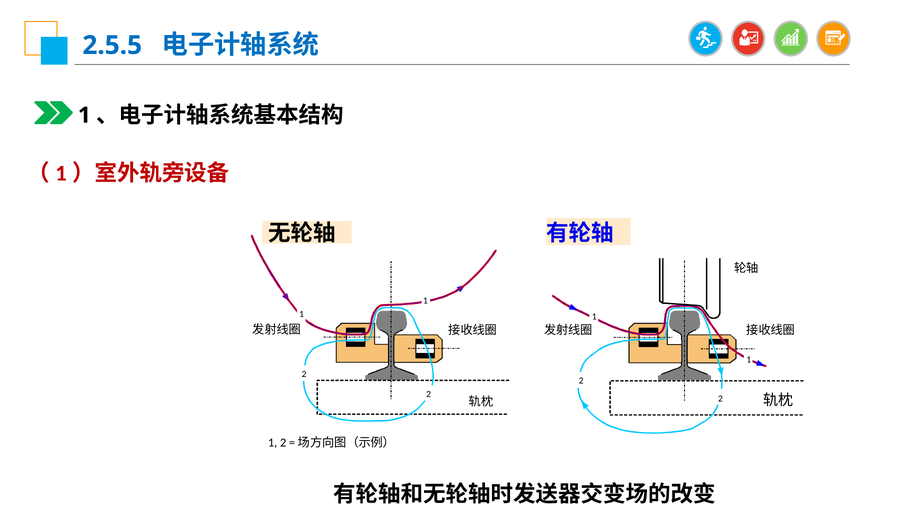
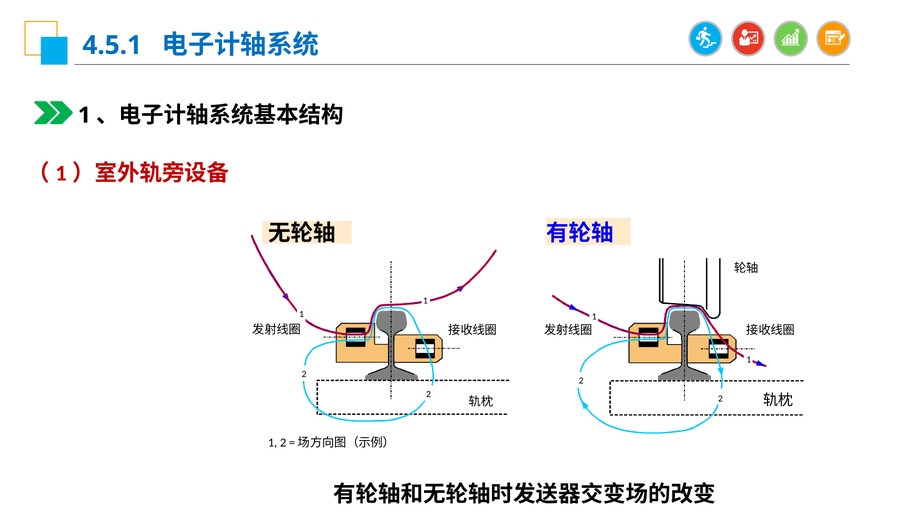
2.5.5: 2.5.5 -> 4.5.1
